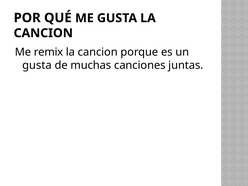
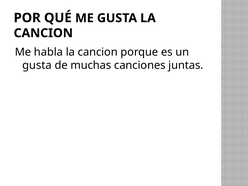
remix: remix -> habla
